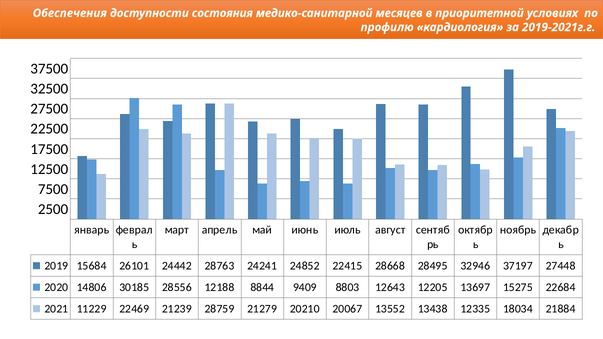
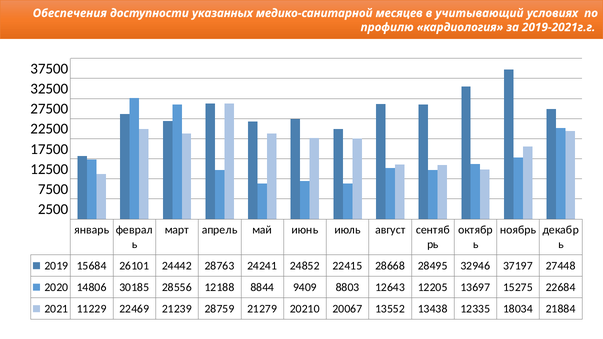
состояния: состояния -> указанных
приоритетной: приоритетной -> учитывающий
